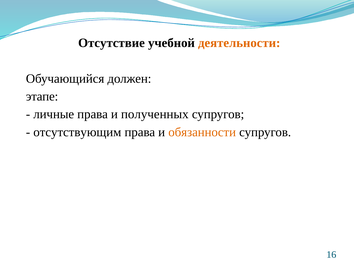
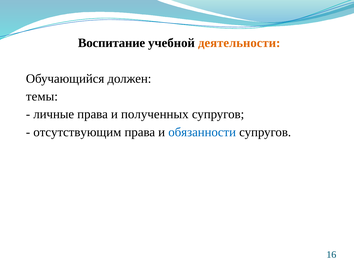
Отсутствие: Отсутствие -> Воспитание
этапе: этапе -> темы
обязанности colour: orange -> blue
